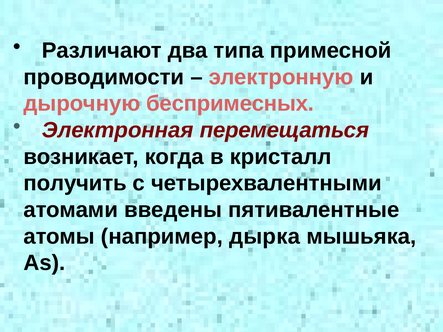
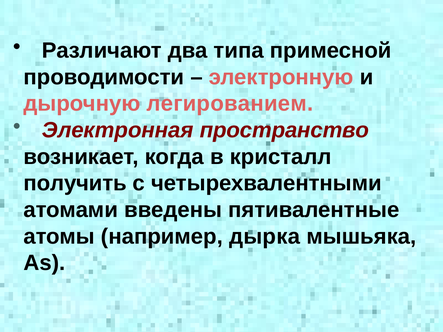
беспримесных: беспримесных -> легированием
перемещаться: перемещаться -> пространство
